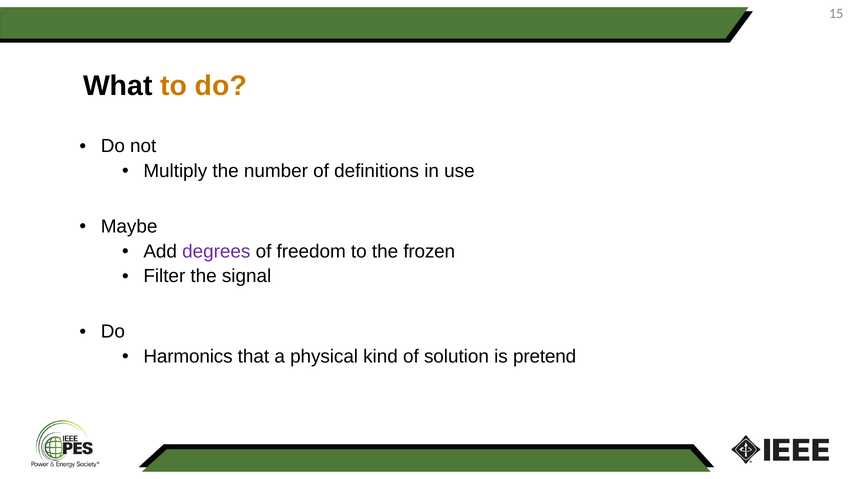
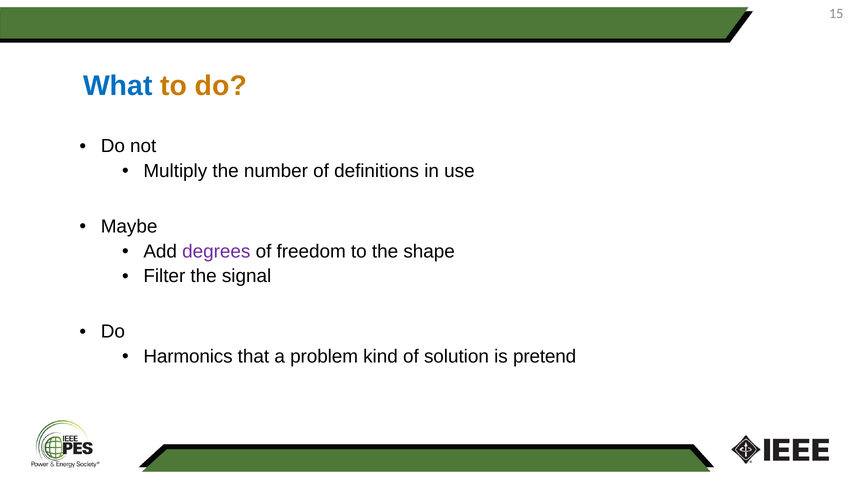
What colour: black -> blue
frozen: frozen -> shape
physical: physical -> problem
